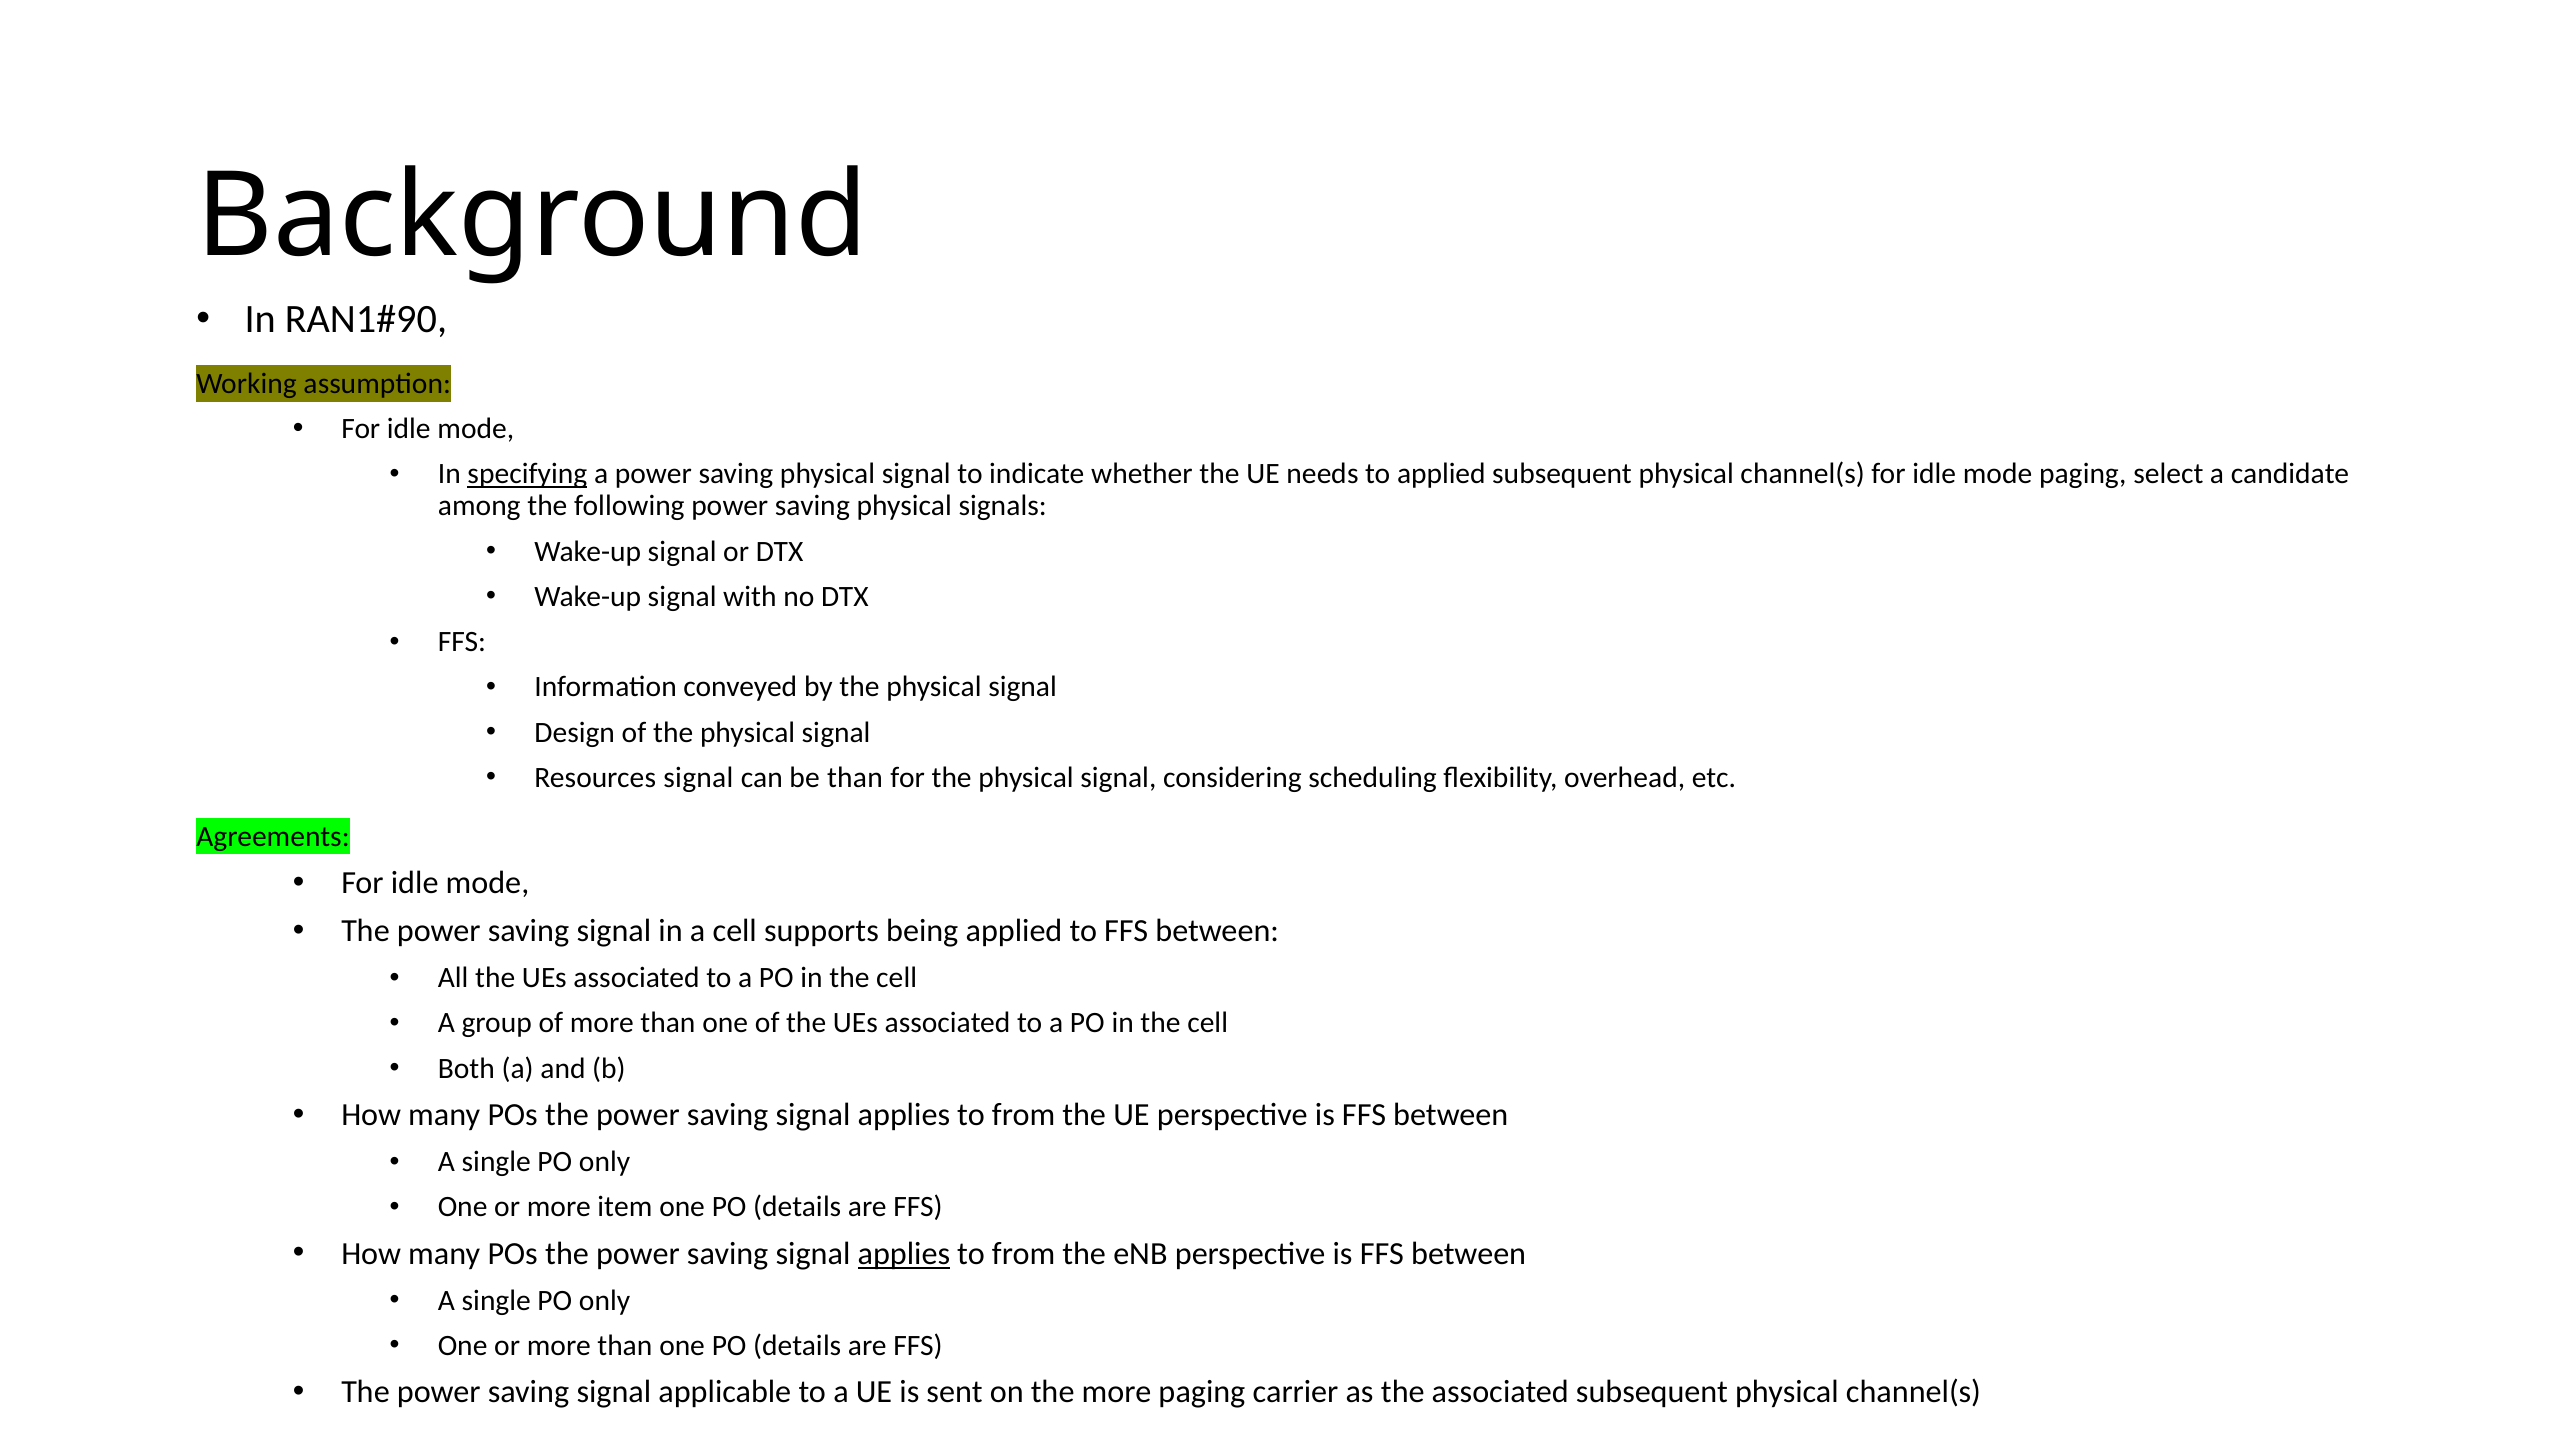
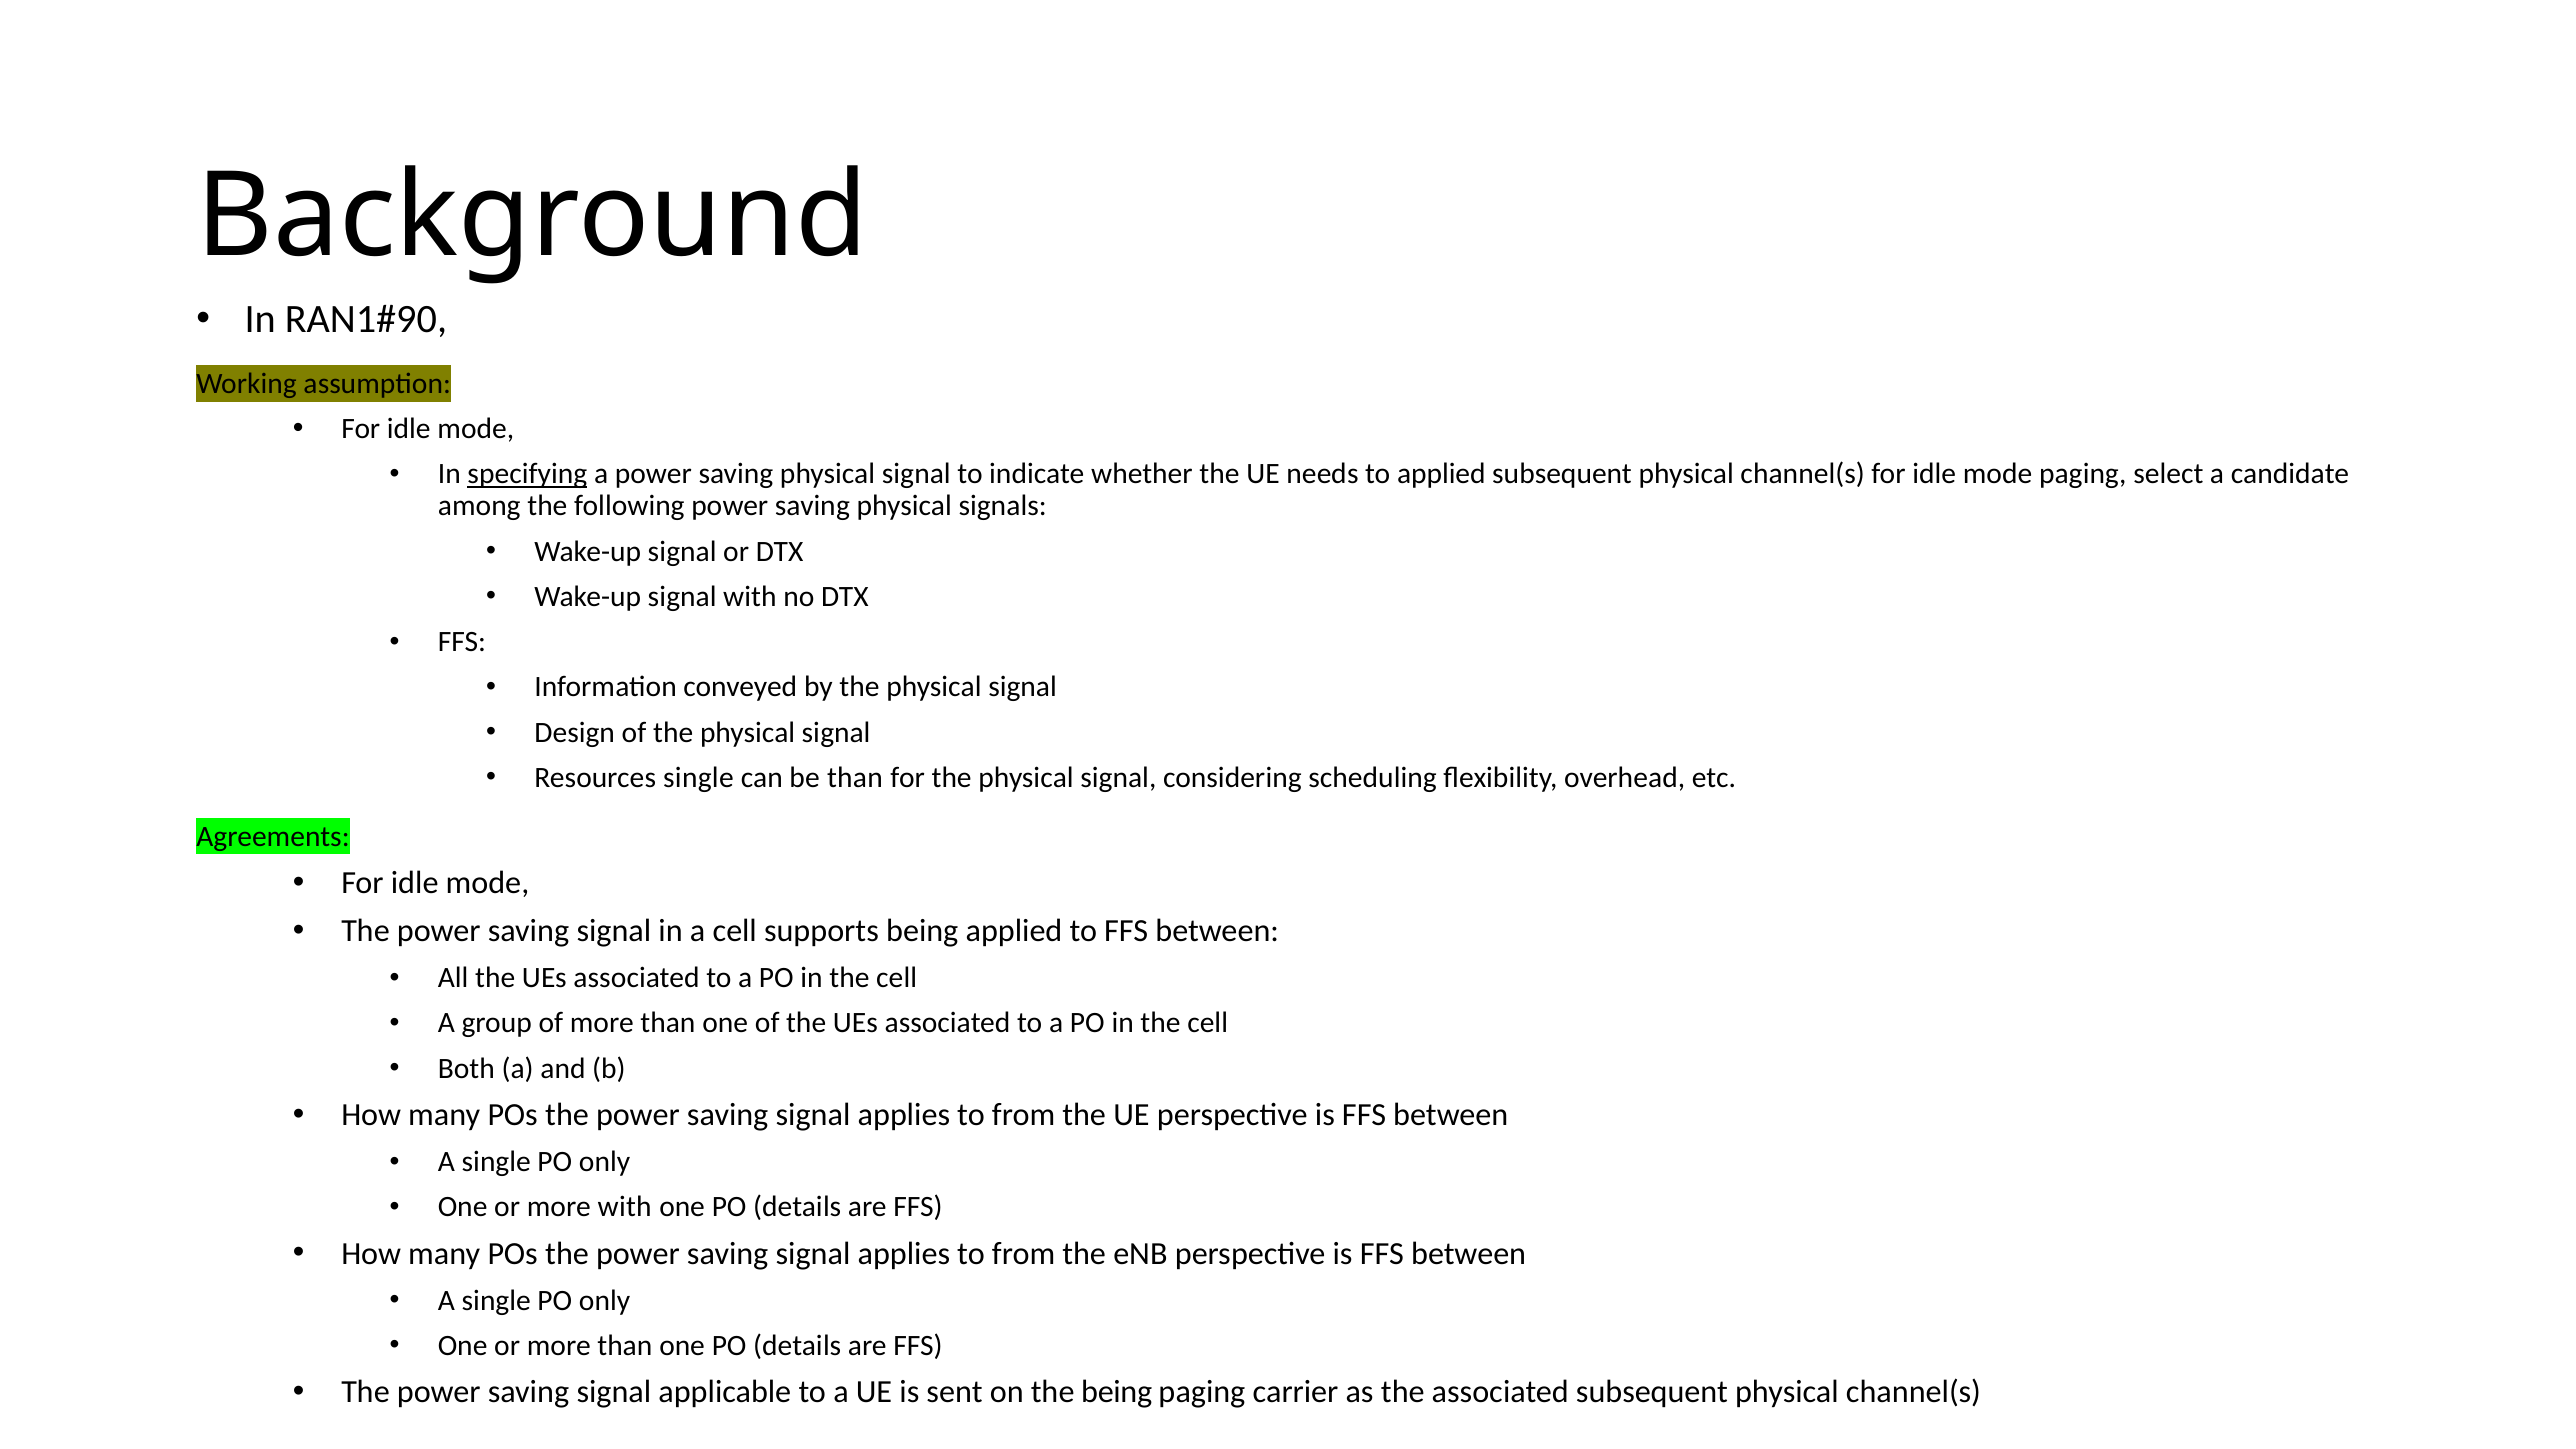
Resources signal: signal -> single
more item: item -> with
applies at (904, 1254) underline: present -> none
the more: more -> being
